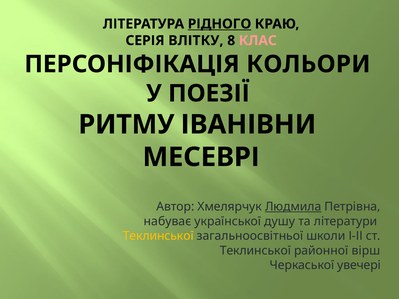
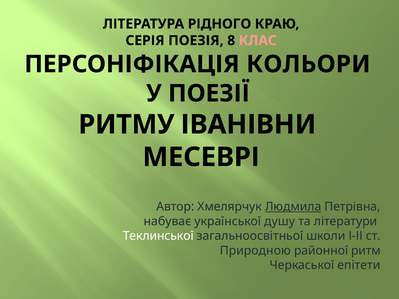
РІДНОГО underline: present -> none
ВЛІТКУ: ВЛІТКУ -> ПОЕЗІЯ
Теклинської at (158, 236) colour: yellow -> white
Теклинської at (255, 251): Теклинської -> Природною
вірш: вірш -> ритм
увечері: увечері -> епітети
